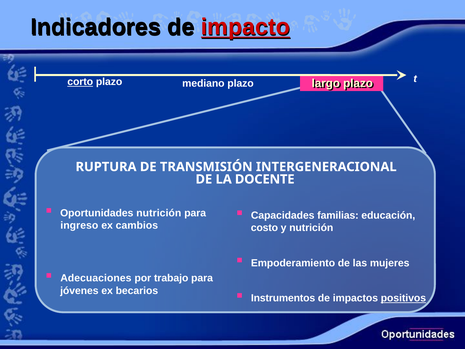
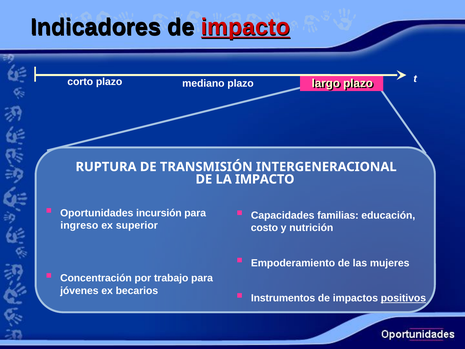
corto underline: present -> none
LA DOCENTE: DOCENTE -> IMPACTO
Oportunidades nutrición: nutrición -> incursión
cambios: cambios -> superior
Adecuaciones: Adecuaciones -> Concentración
